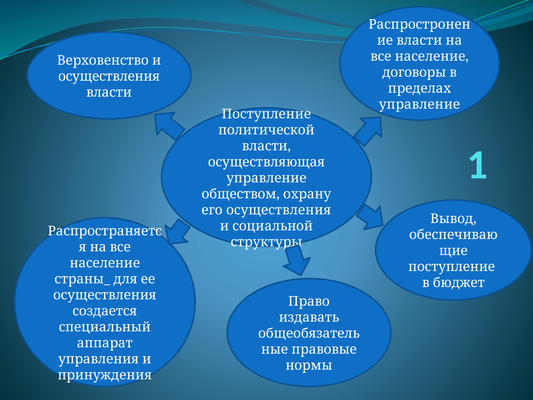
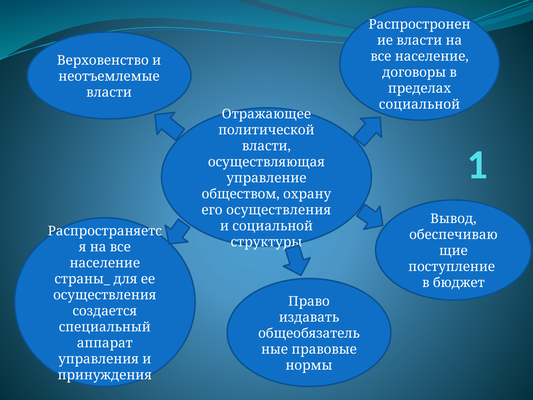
осуществления at (109, 76): осуществления -> неотъемлемые
управление at (419, 104): управление -> социальной
Поступление at (266, 114): Поступление -> Отражающее
